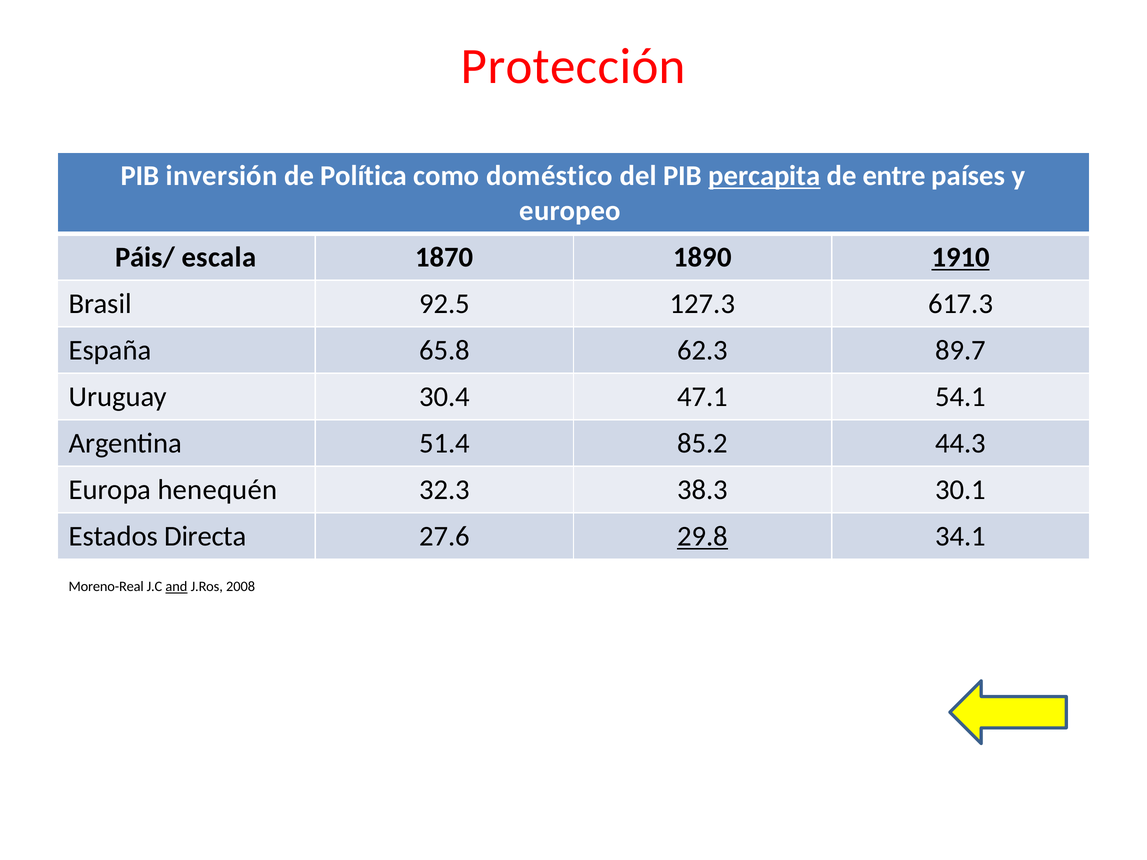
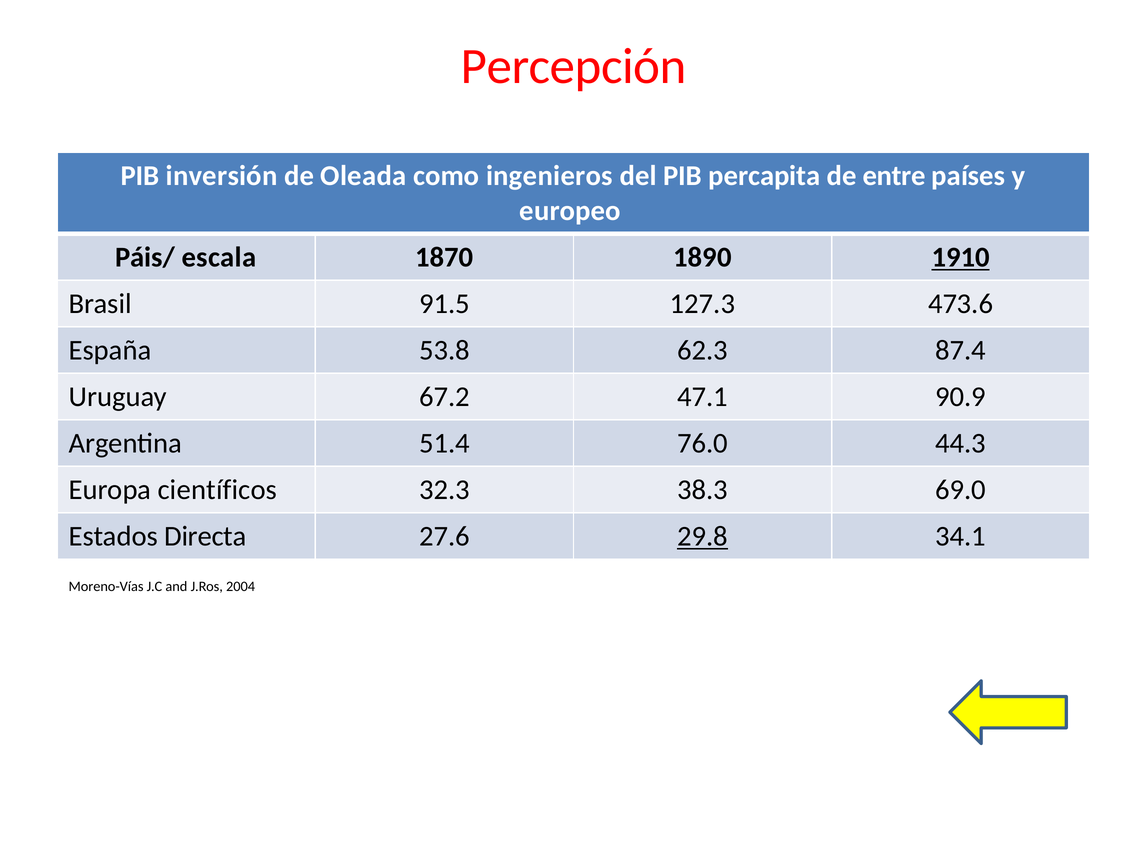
Protección: Protección -> Percepción
Política: Política -> Oleada
doméstico: doméstico -> ingenieros
percapita underline: present -> none
92.5: 92.5 -> 91.5
617.3: 617.3 -> 473.6
65.8: 65.8 -> 53.8
89.7: 89.7 -> 87.4
30.4: 30.4 -> 67.2
54.1: 54.1 -> 90.9
85.2: 85.2 -> 76.0
henequén: henequén -> científicos
30.1: 30.1 -> 69.0
Moreno-Real: Moreno-Real -> Moreno-Vías
and underline: present -> none
2008: 2008 -> 2004
